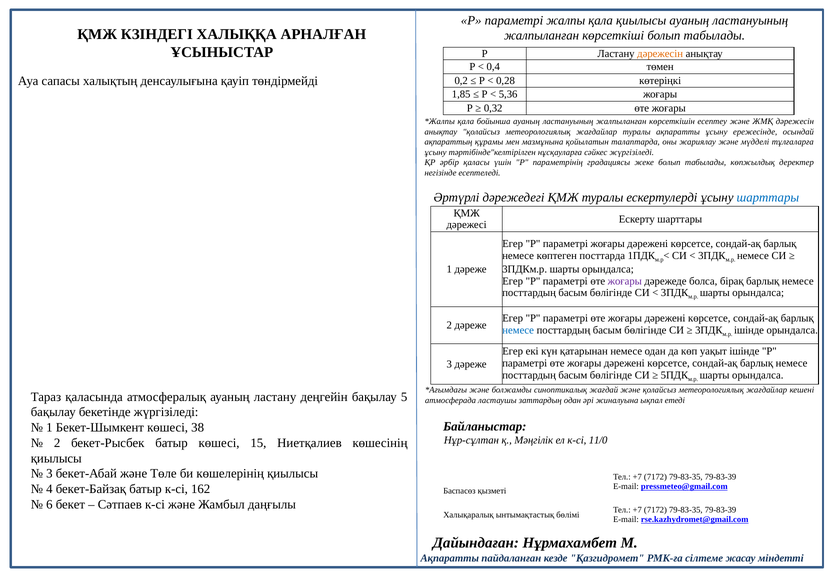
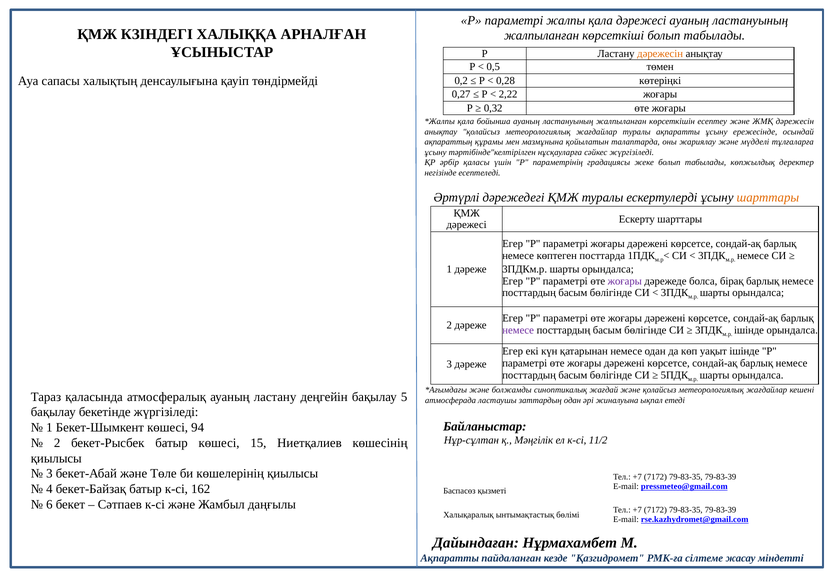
қала қиылысы: қиылысы -> дәрежесі
0,4: 0,4 -> 0,5
1,85: 1,85 -> 0,27
5,36: 5,36 -> 2,22
шарттары at (768, 198) colour: blue -> orange
немесе at (518, 330) colour: blue -> purple
38: 38 -> 94
11/0: 11/0 -> 11/2
